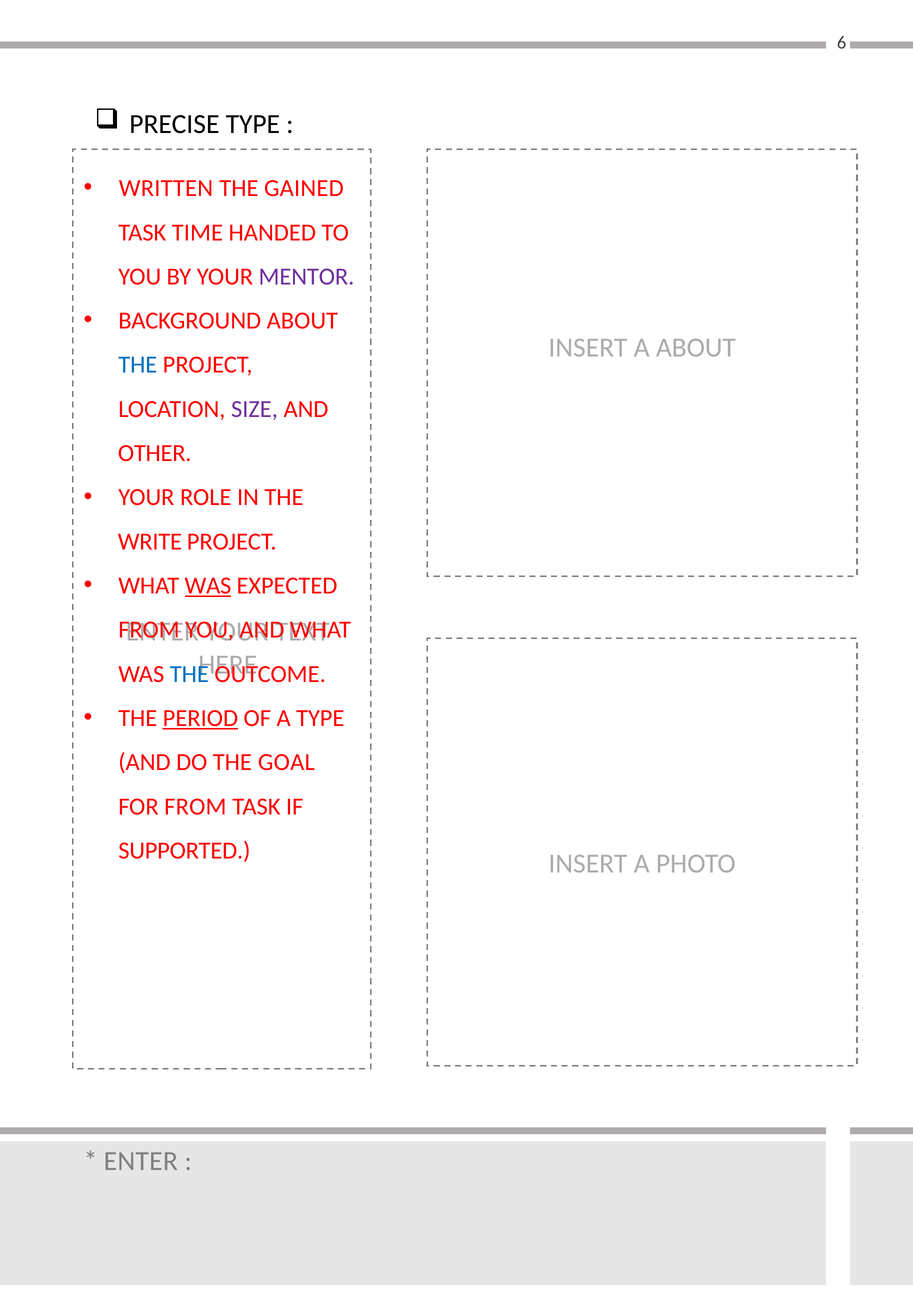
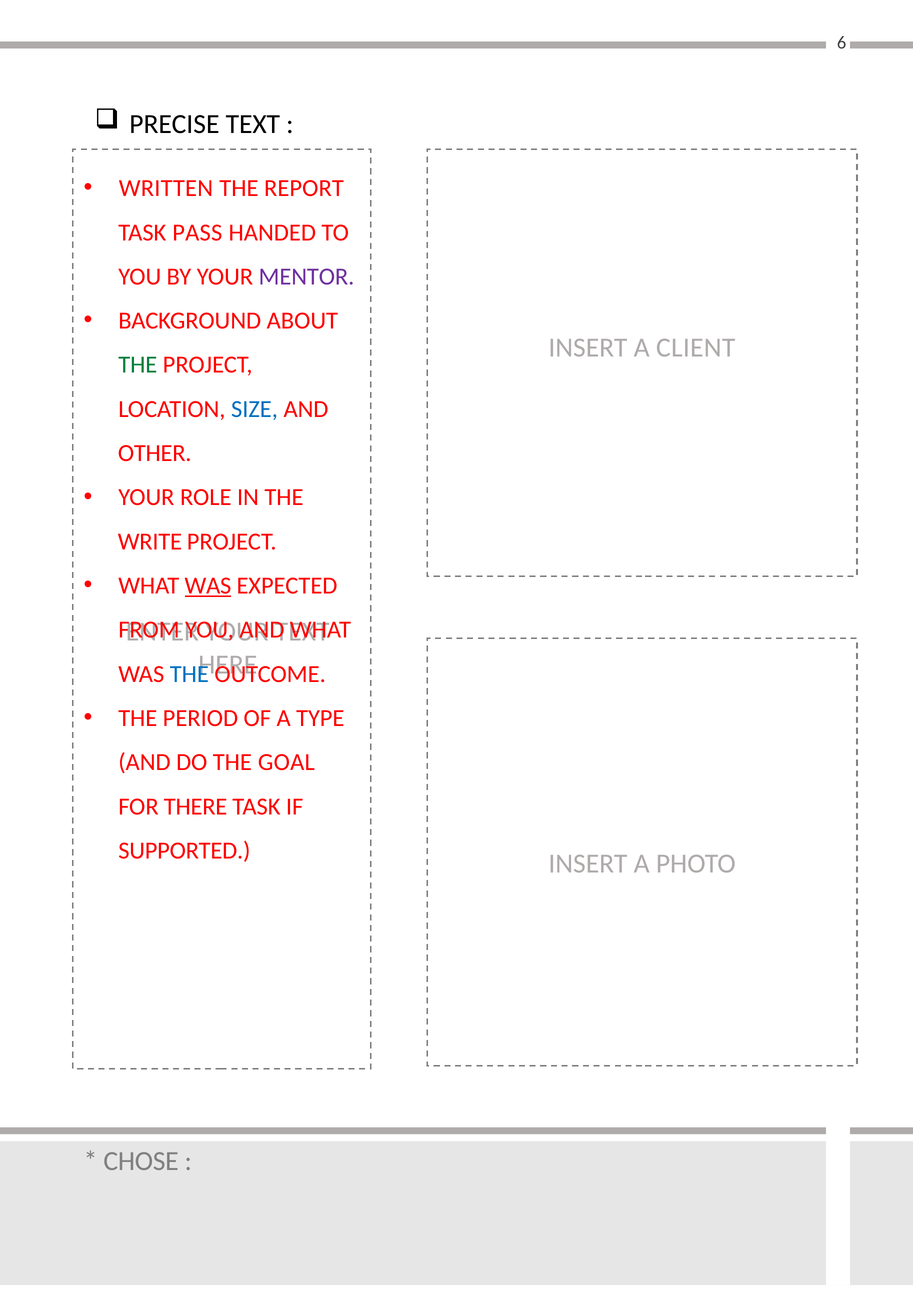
PRECISE TYPE: TYPE -> TEXT
GAINED: GAINED -> REPORT
TIME: TIME -> PASS
A ABOUT: ABOUT -> CLIENT
THE at (138, 365) colour: blue -> green
SIZE colour: purple -> blue
PERIOD underline: present -> none
FOR FROM: FROM -> THERE
ENTER at (141, 1161): ENTER -> CHOSE
